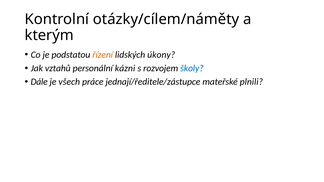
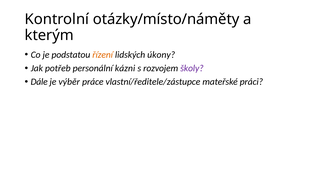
otázky/cílem/náměty: otázky/cílem/náměty -> otázky/místo/náměty
vztahů: vztahů -> potřeb
školy colour: blue -> purple
všech: všech -> výběr
jednají/ředitele/zástupce: jednají/ředitele/zástupce -> vlastní/ředitele/zástupce
plnili: plnili -> práci
